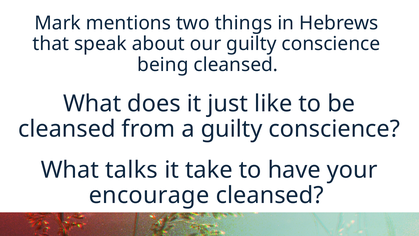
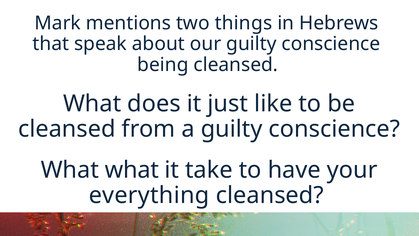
What talks: talks -> what
encourage: encourage -> everything
